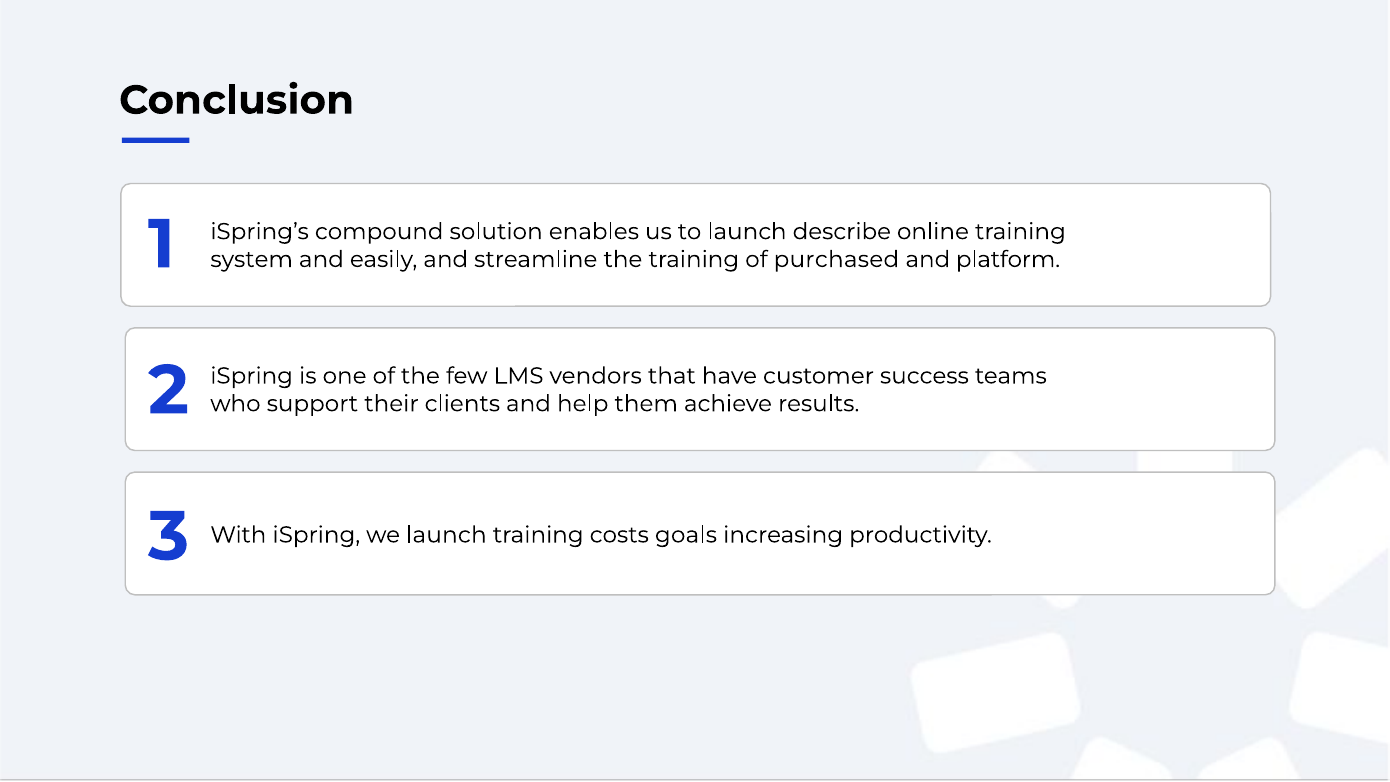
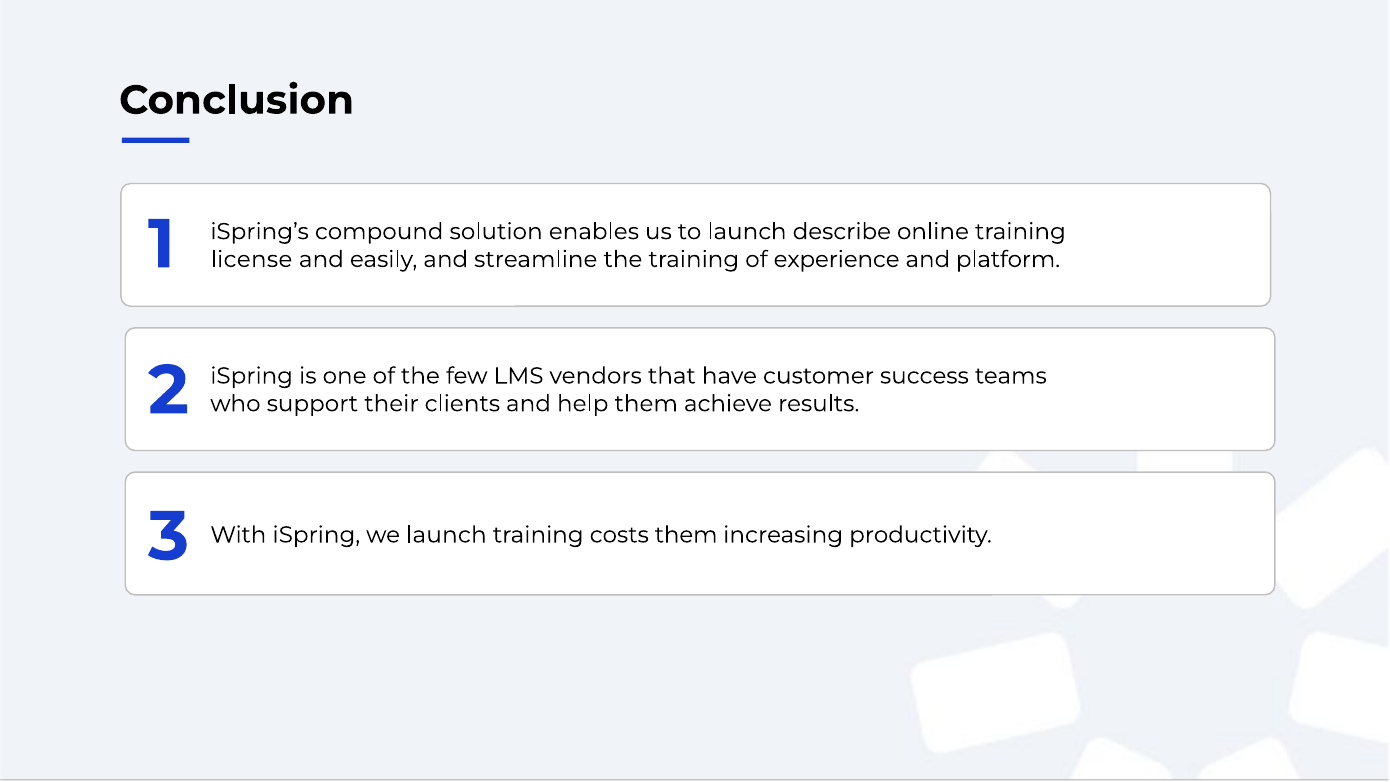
system: system -> license
purchased: purchased -> experience
costs goals: goals -> them
